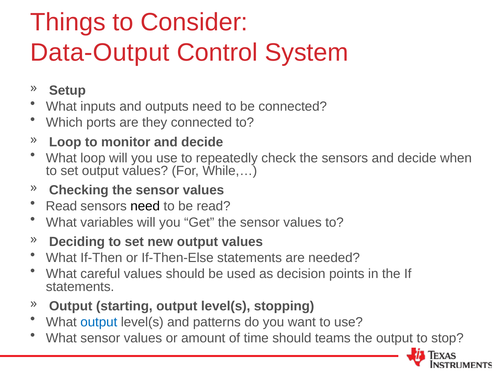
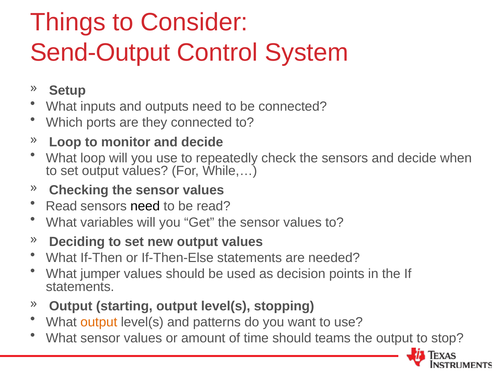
Data-Output: Data-Output -> Send-Output
careful: careful -> jumper
output at (99, 322) colour: blue -> orange
